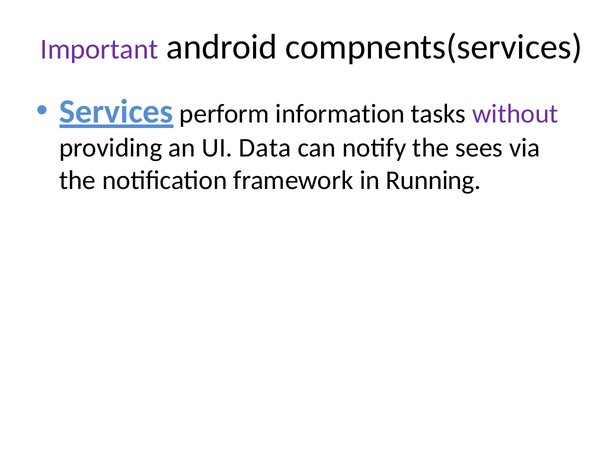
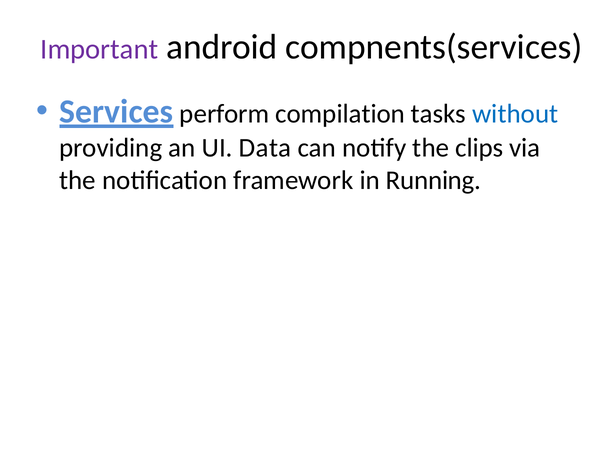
information: information -> compilation
without colour: purple -> blue
sees: sees -> clips
